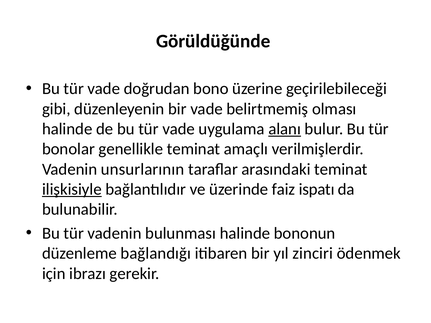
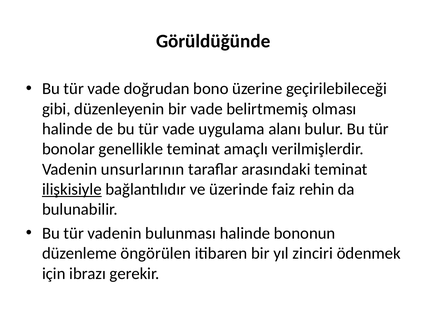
alanı underline: present -> none
ispatı: ispatı -> rehin
bağlandığı: bağlandığı -> öngörülen
